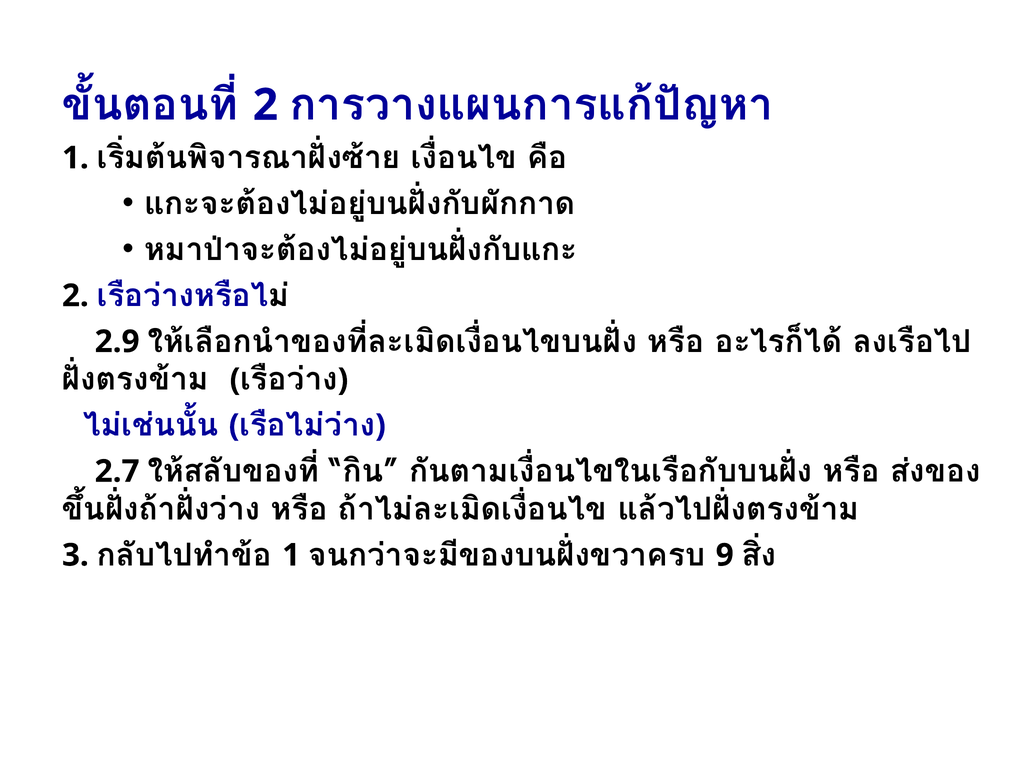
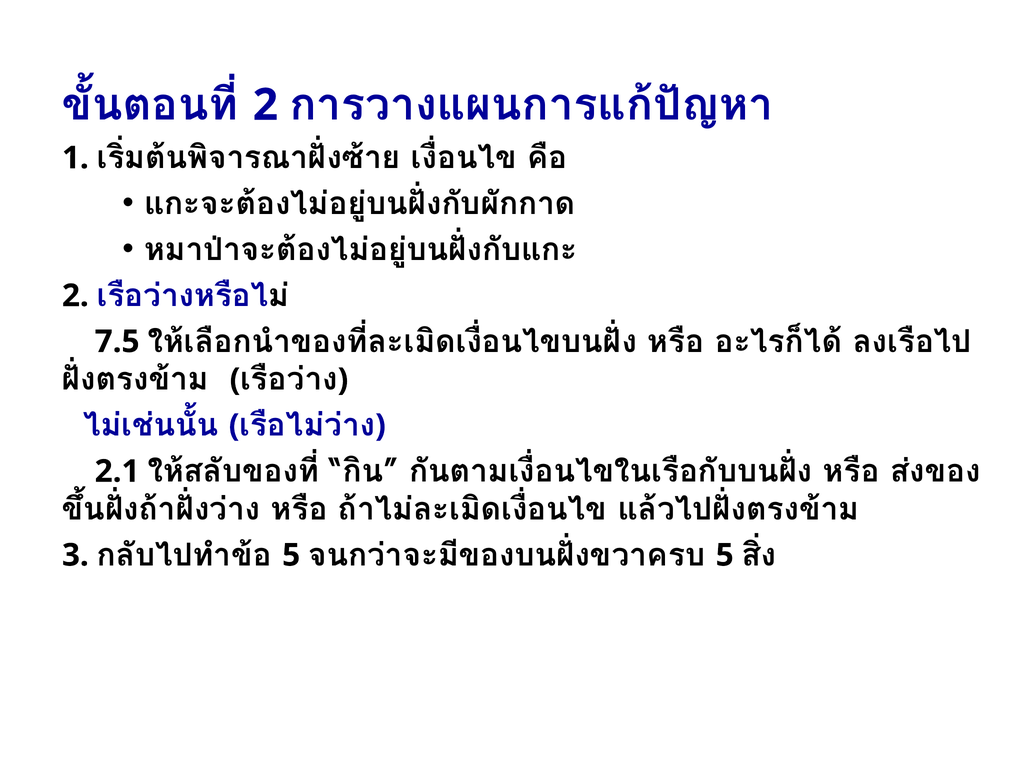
2.9: 2.9 -> 7.5
2.7: 2.7 -> 2.1
1 at (291, 555): 1 -> 5
9 at (725, 555): 9 -> 5
